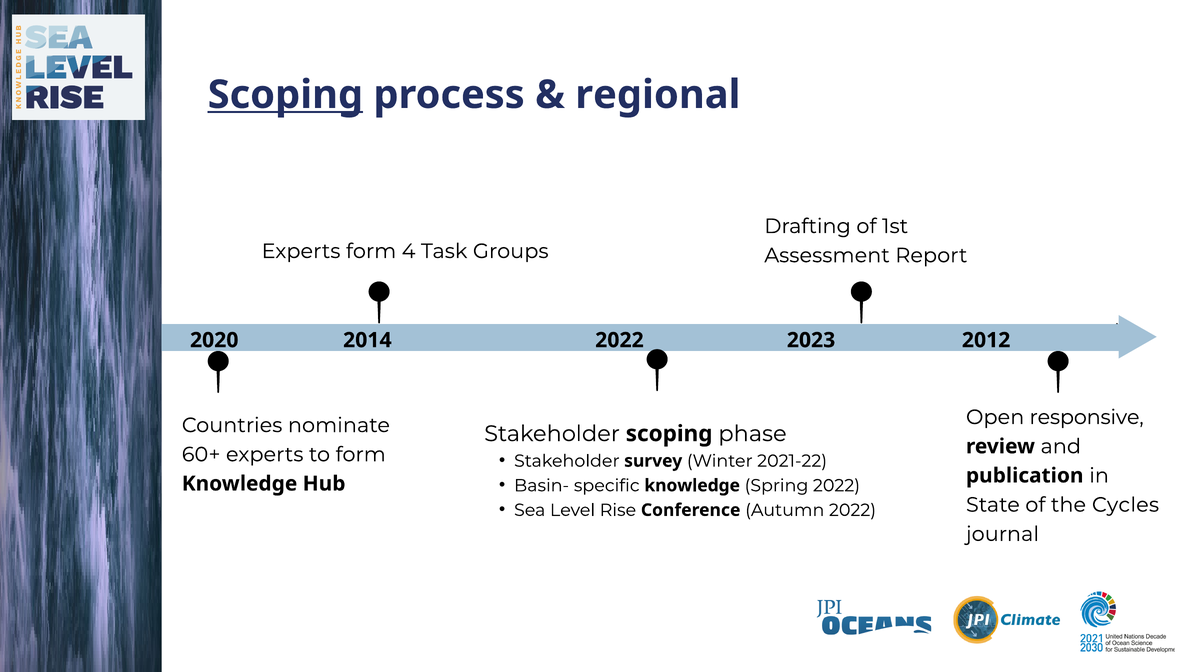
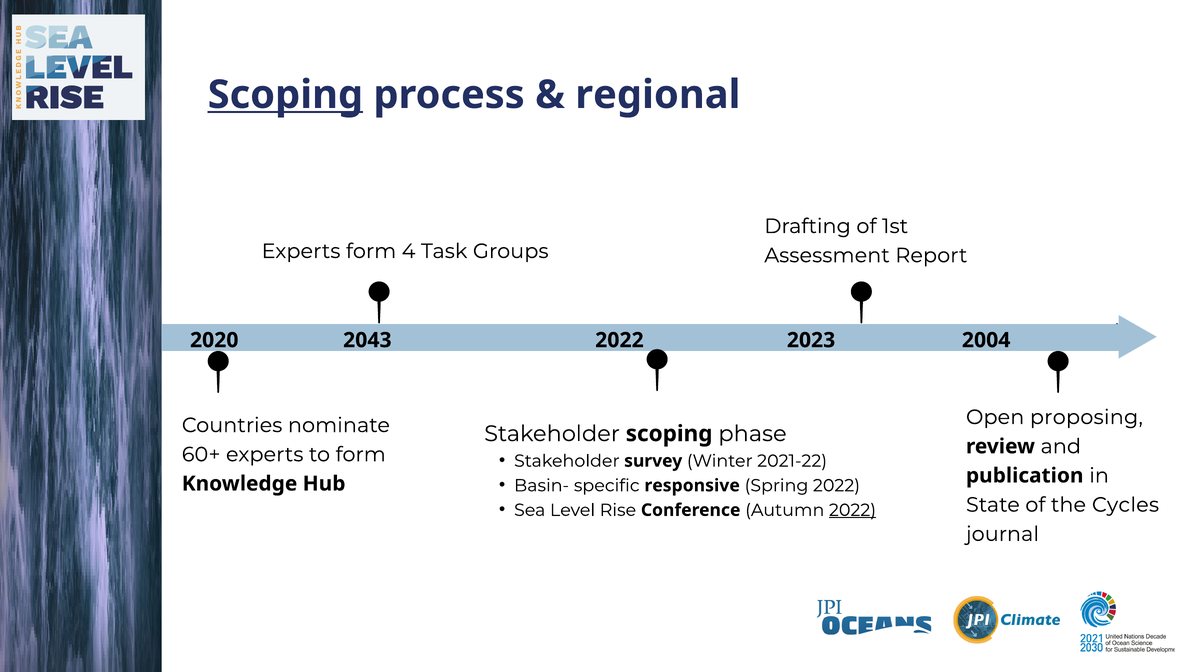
2014: 2014 -> 2043
2012: 2012 -> 2004
responsive: responsive -> proposing
specific knowledge: knowledge -> responsive
2022 at (853, 510) underline: none -> present
